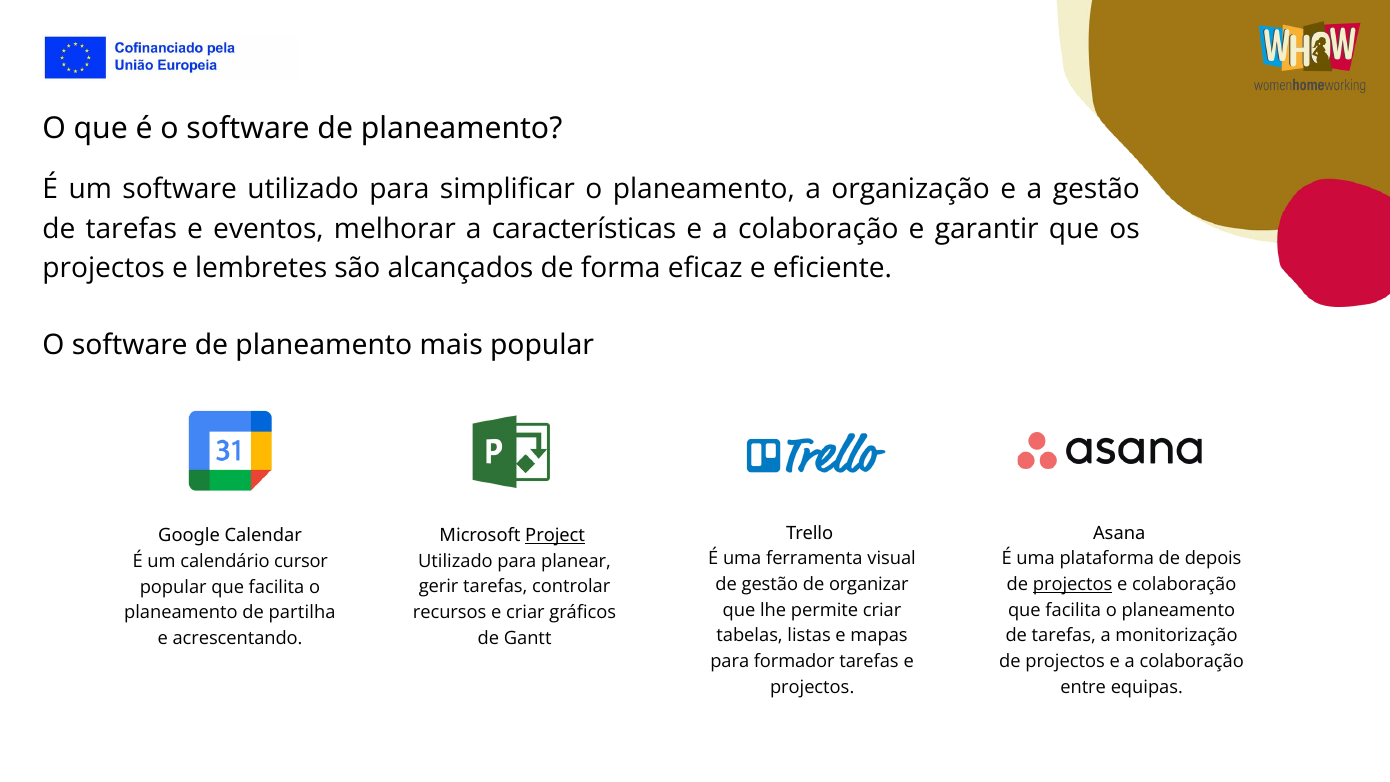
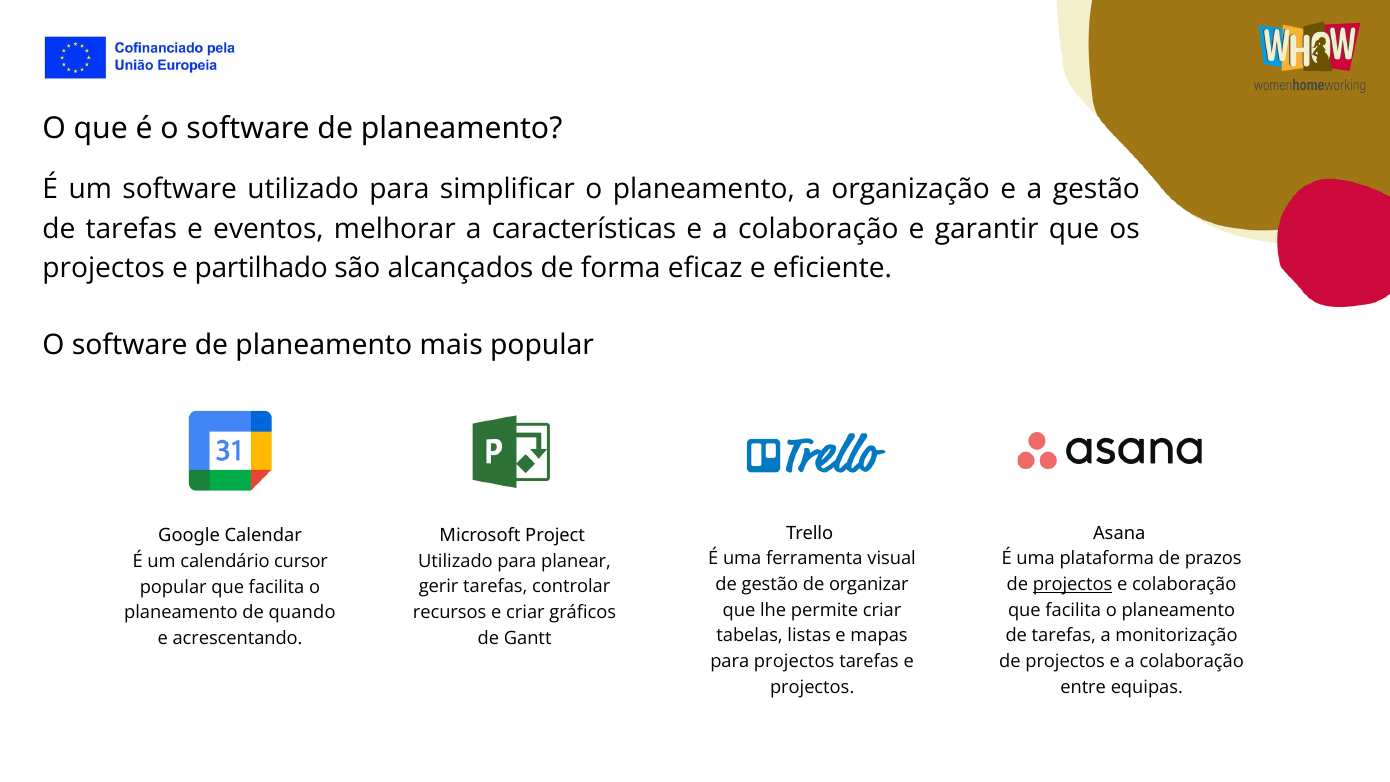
lembretes: lembretes -> partilhado
Project underline: present -> none
depois: depois -> prazos
partilha: partilha -> quando
para formador: formador -> projectos
